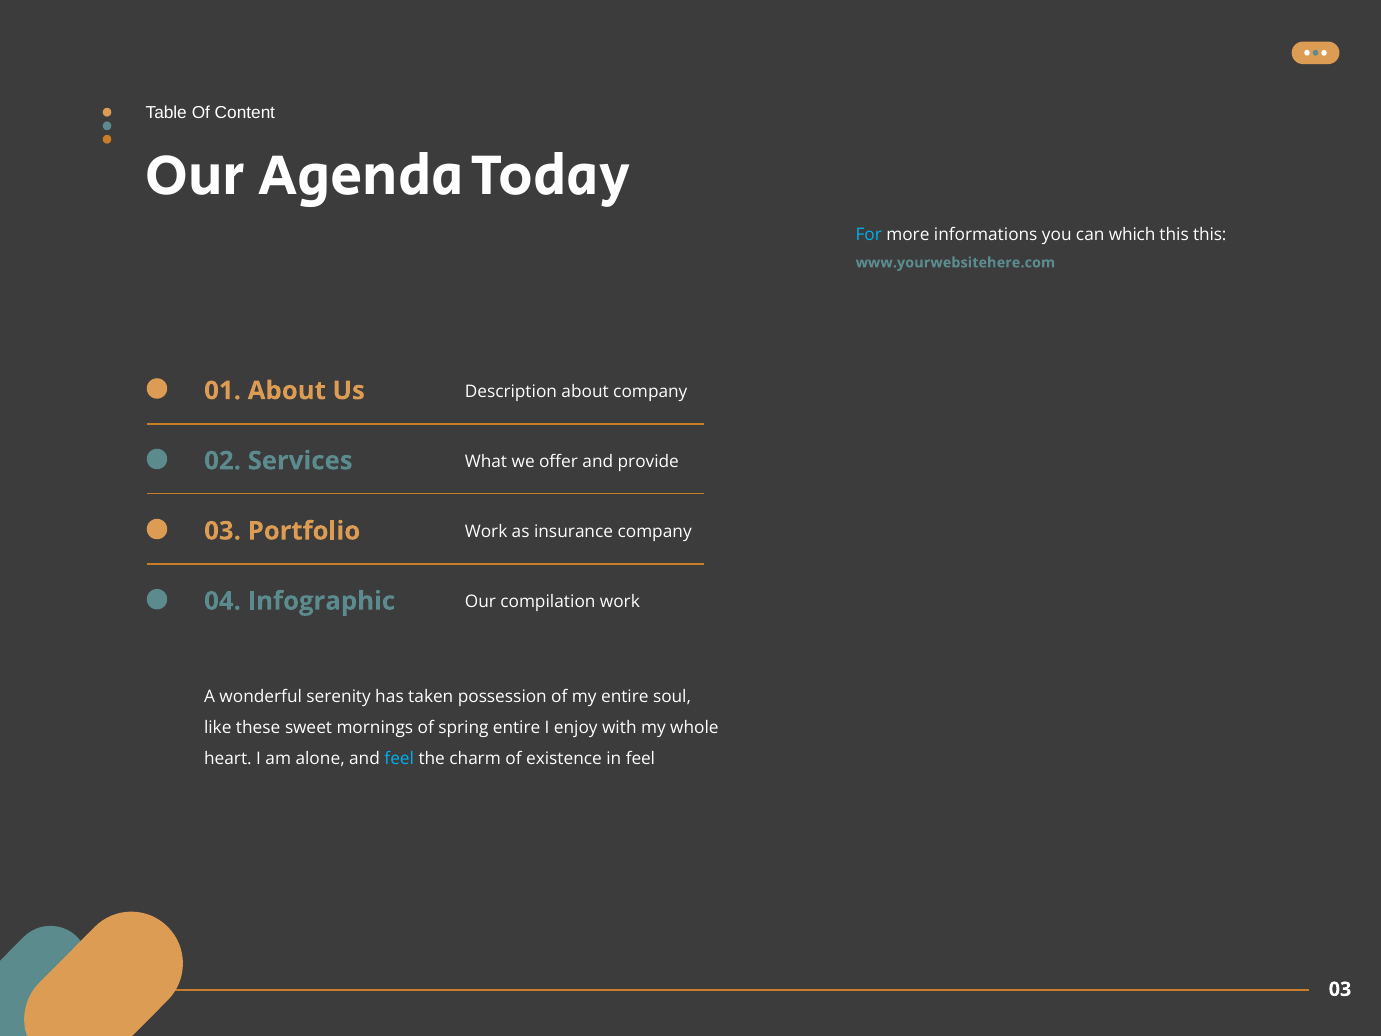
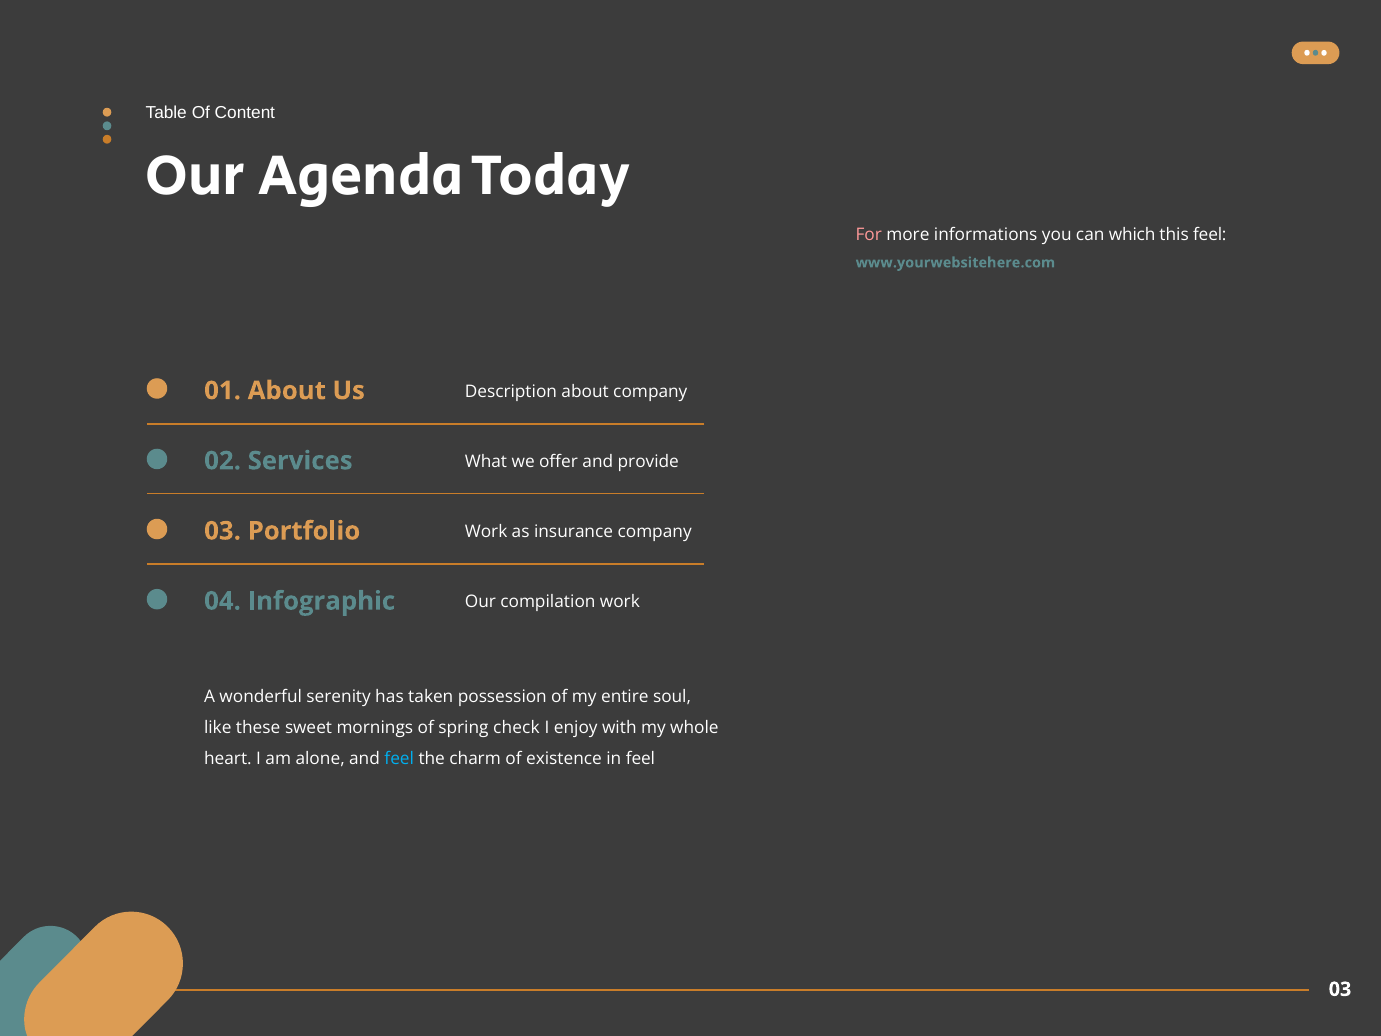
For colour: light blue -> pink
this this: this -> feel
spring entire: entire -> check
